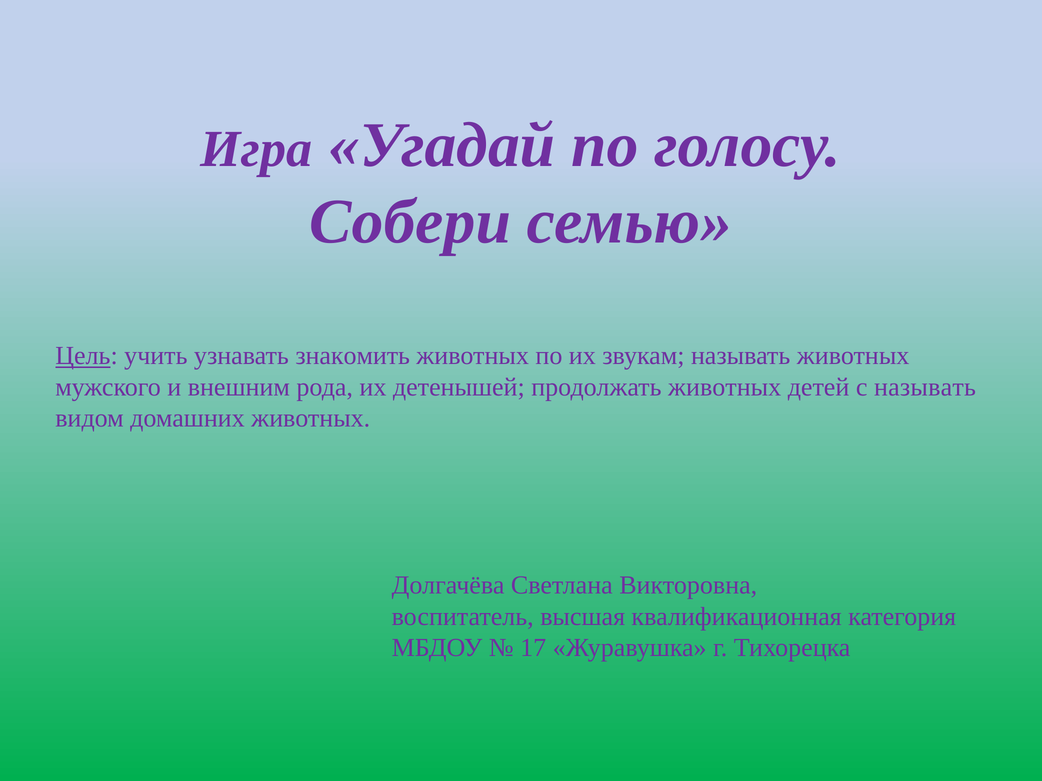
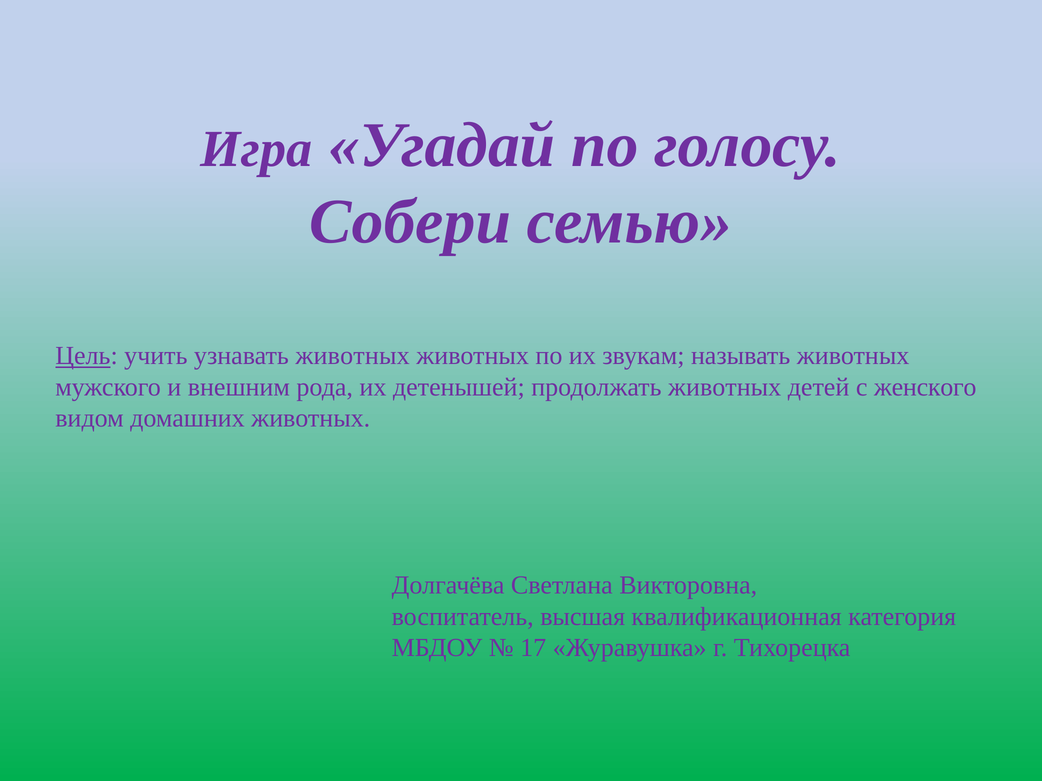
узнавать знакомить: знакомить -> животных
с называть: называть -> женского
